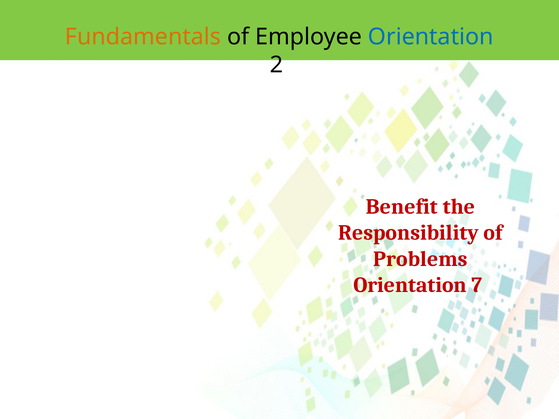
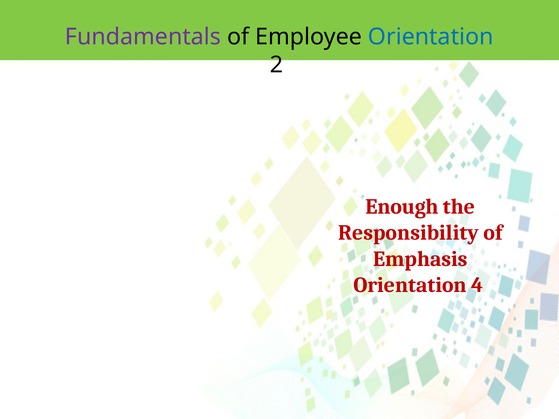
Fundamentals colour: orange -> purple
Benefit: Benefit -> Enough
Problems: Problems -> Emphasis
7: 7 -> 4
